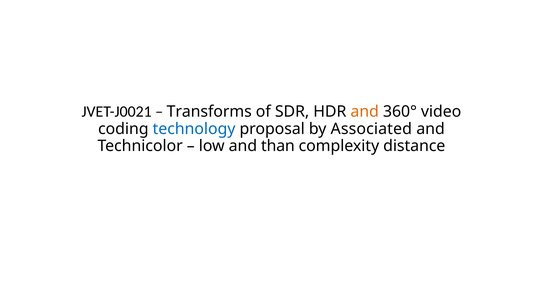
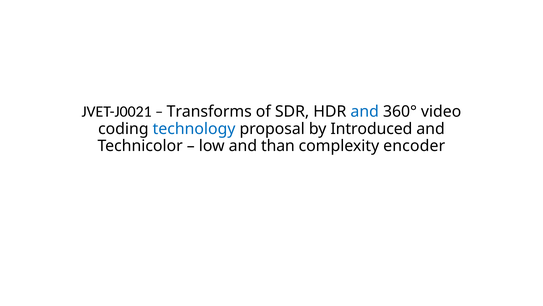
and at (365, 111) colour: orange -> blue
Associated: Associated -> Introduced
distance: distance -> encoder
